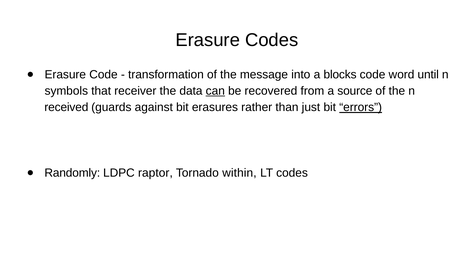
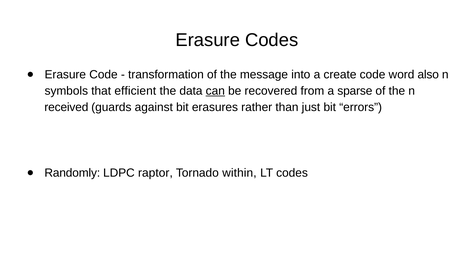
blocks: blocks -> create
until: until -> also
receiver: receiver -> efficient
source: source -> sparse
errors underline: present -> none
